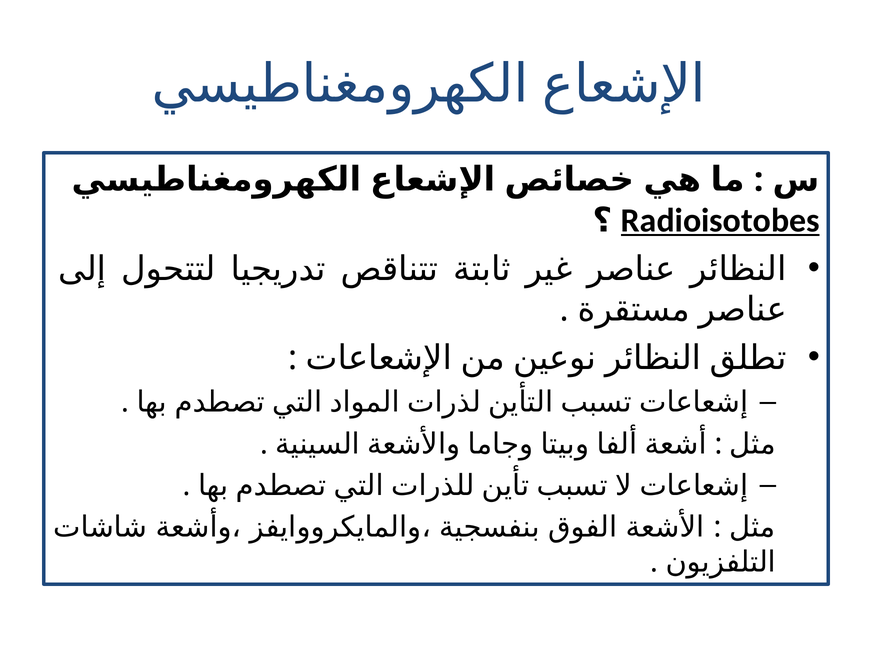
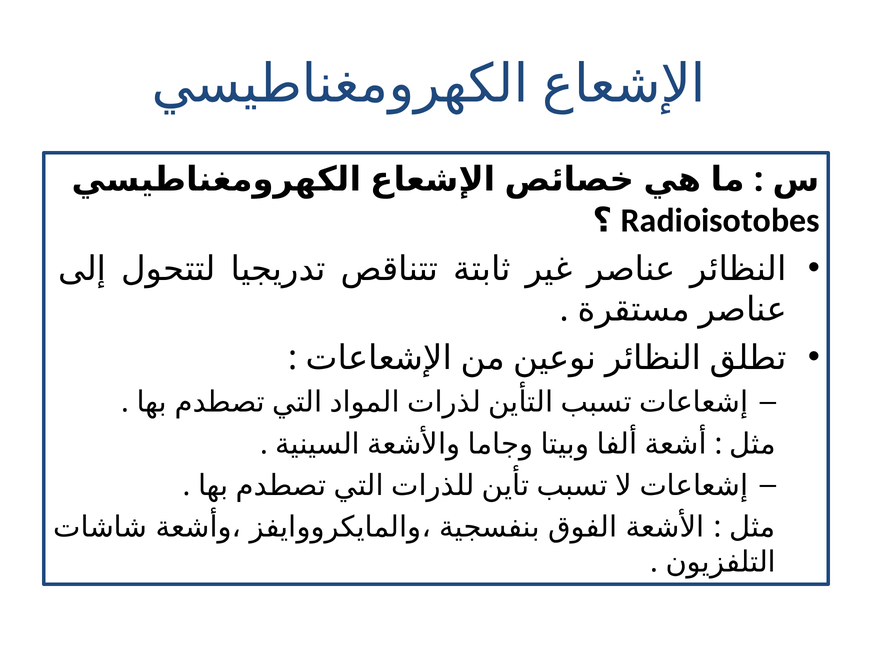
Radioisotobes underline: present -> none
